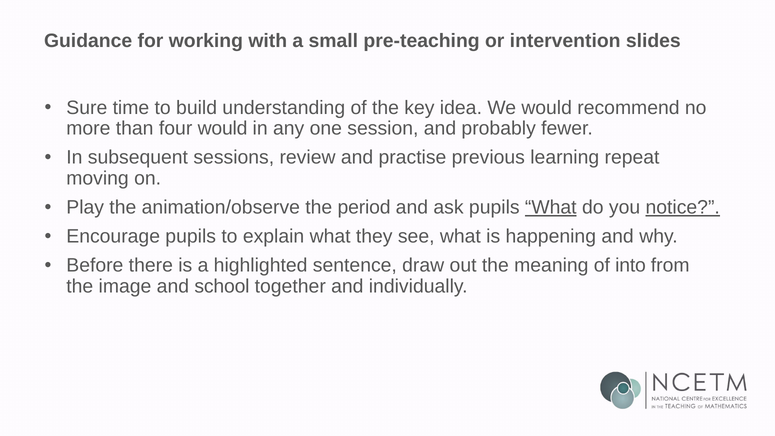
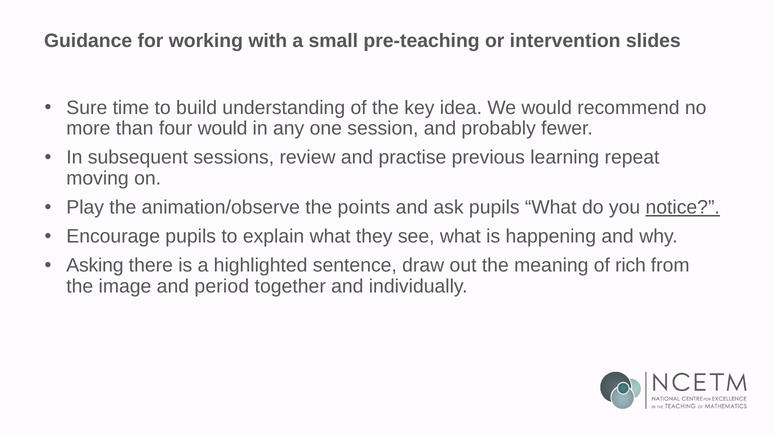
period: period -> points
What at (551, 207) underline: present -> none
Before: Before -> Asking
into: into -> rich
school: school -> period
